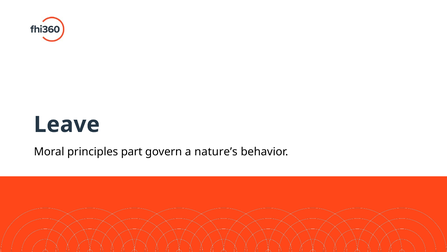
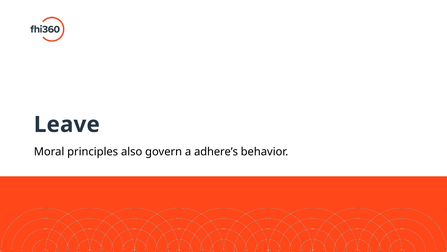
part: part -> also
nature’s: nature’s -> adhere’s
